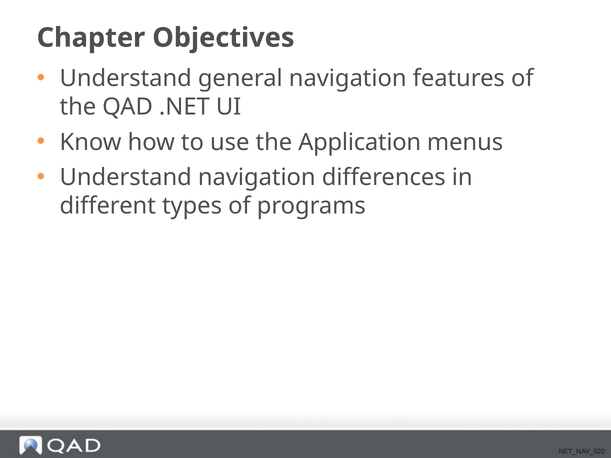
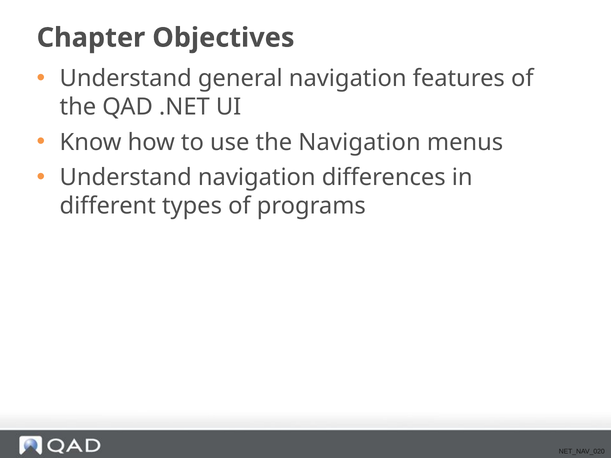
the Application: Application -> Navigation
